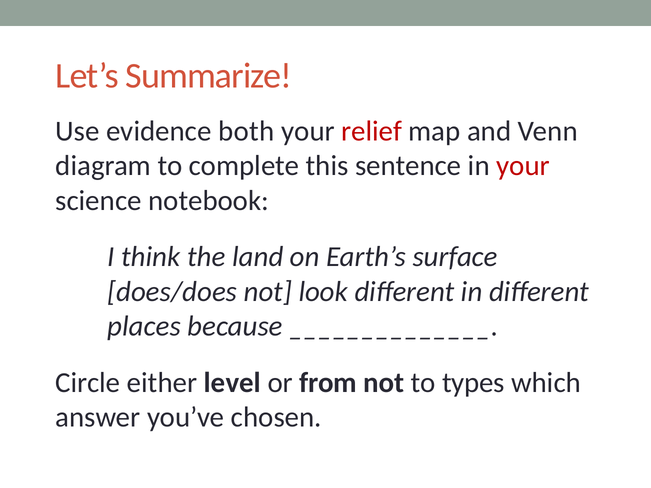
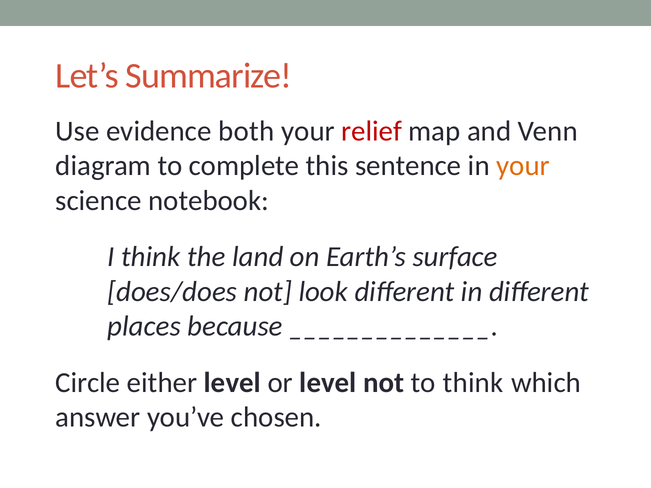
your at (523, 166) colour: red -> orange
or from: from -> level
to types: types -> think
